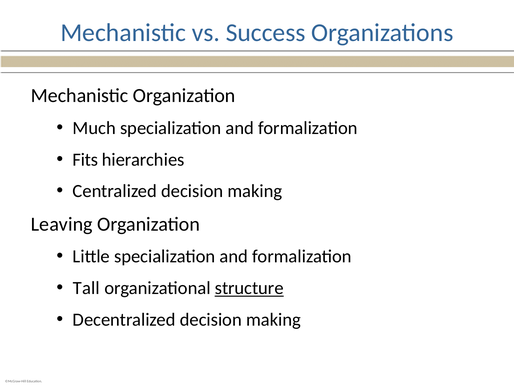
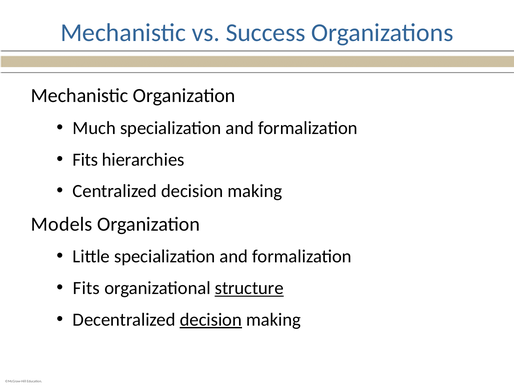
Leaving: Leaving -> Models
Tall at (86, 288): Tall -> Fits
decision at (211, 320) underline: none -> present
